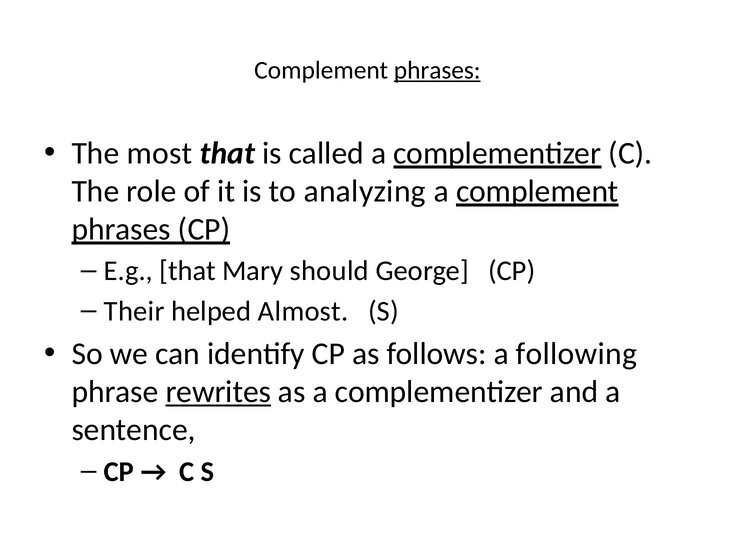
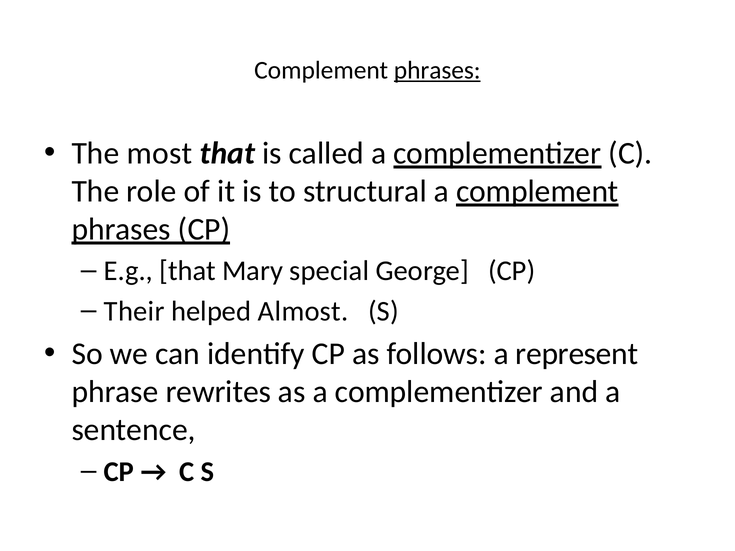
analyzing: analyzing -> structural
should: should -> special
following: following -> represent
rewrites underline: present -> none
